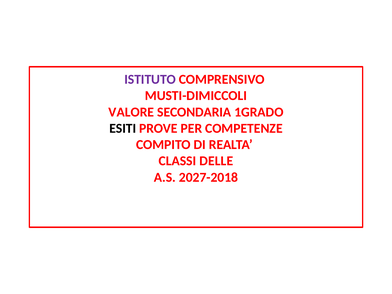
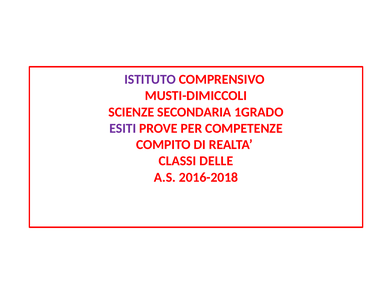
VALORE: VALORE -> SCIENZE
ESITI colour: black -> purple
2027-2018: 2027-2018 -> 2016-2018
